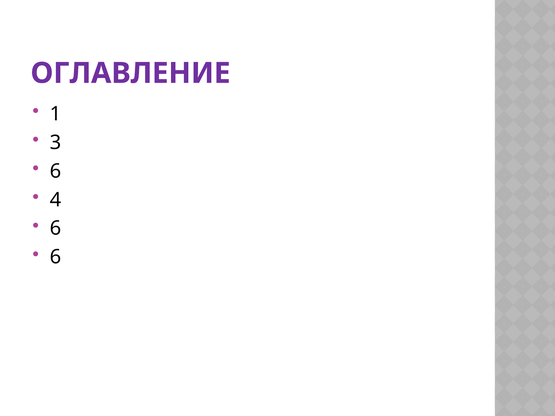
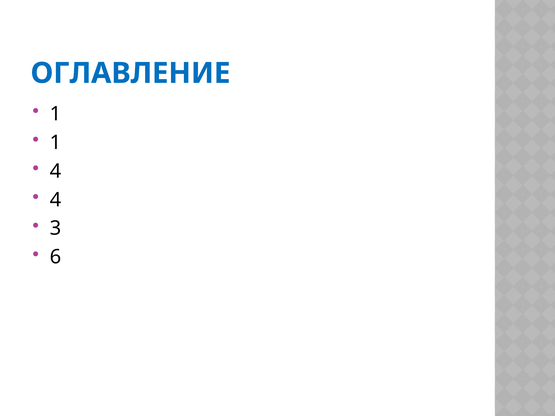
ОГЛАВЛЕНИЕ colour: purple -> blue
3 at (56, 143): 3 -> 1
6 at (56, 171): 6 -> 4
6 at (56, 229): 6 -> 3
